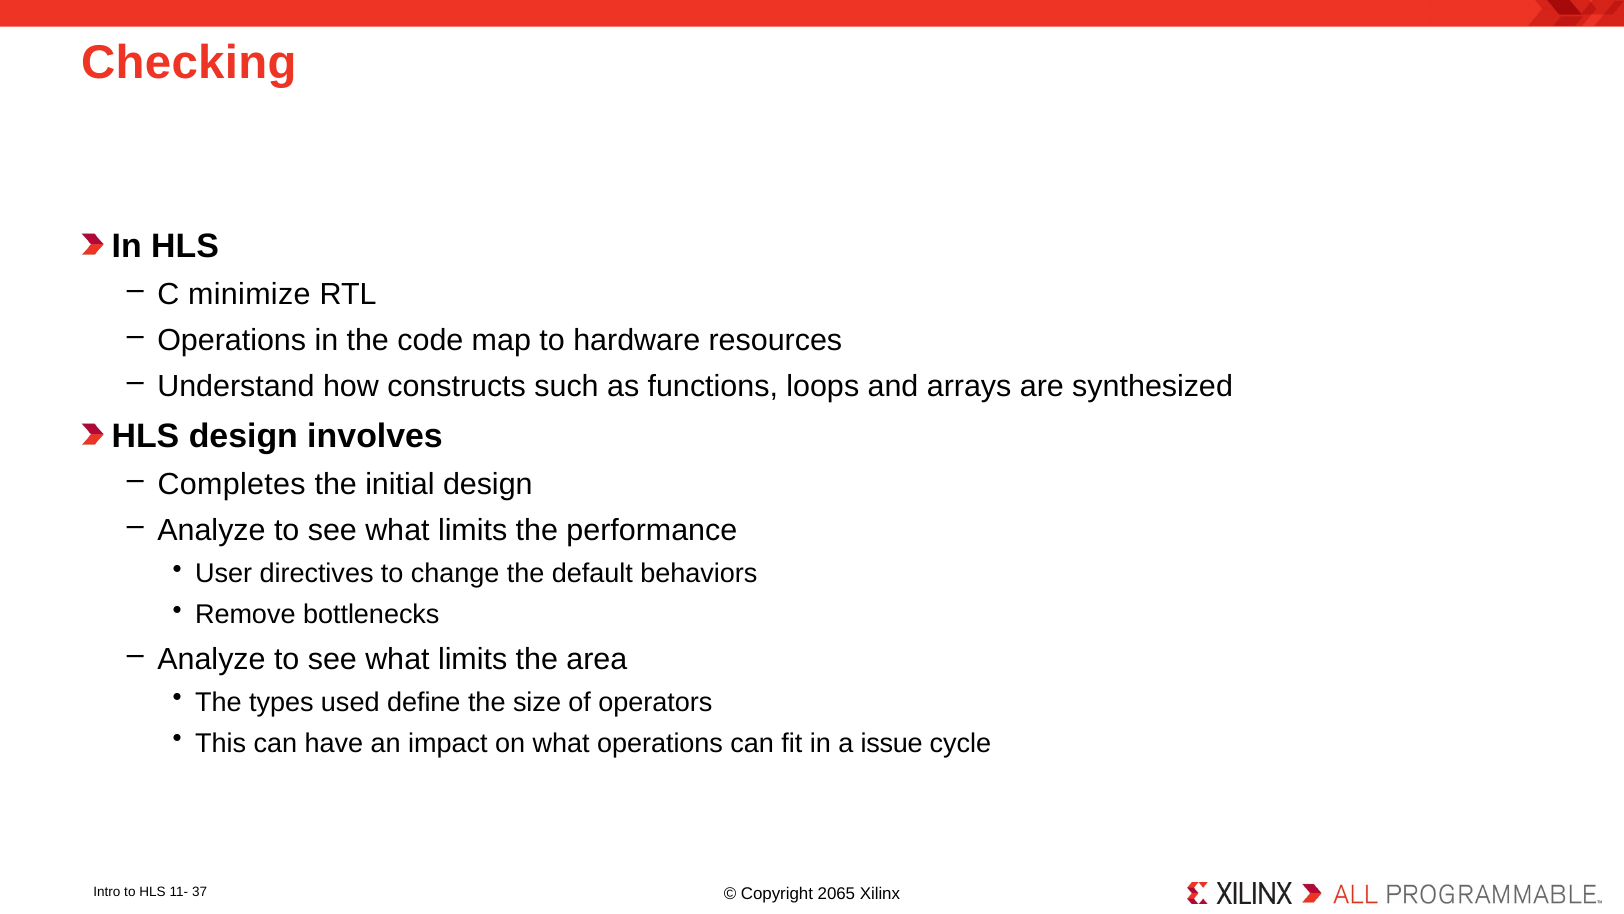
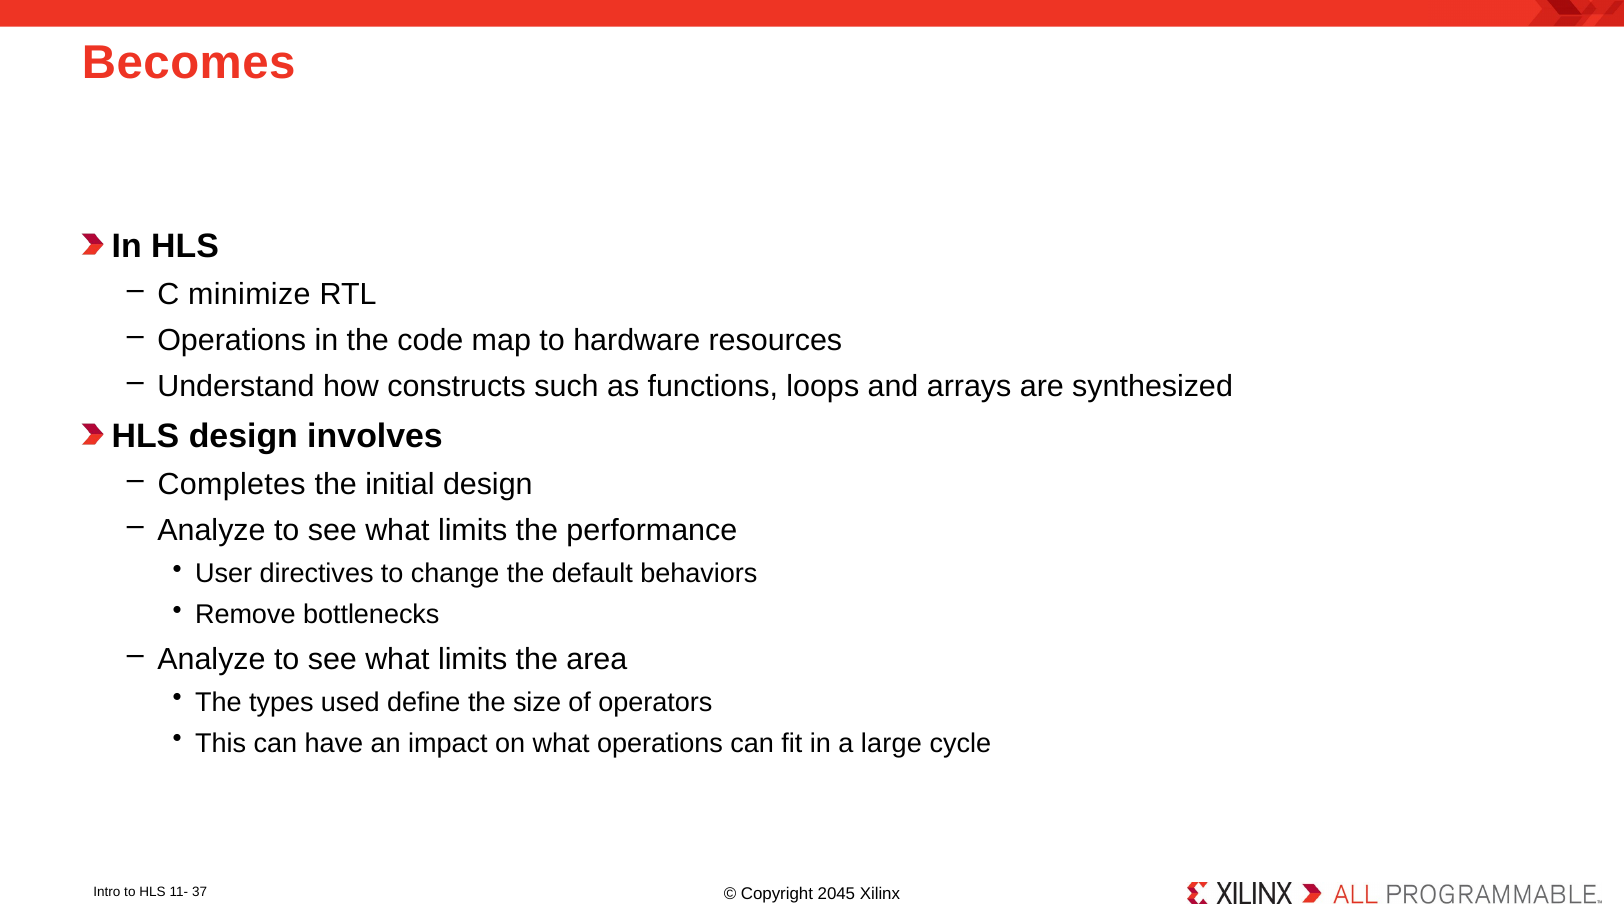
Checking: Checking -> Becomes
issue: issue -> large
2065: 2065 -> 2045
